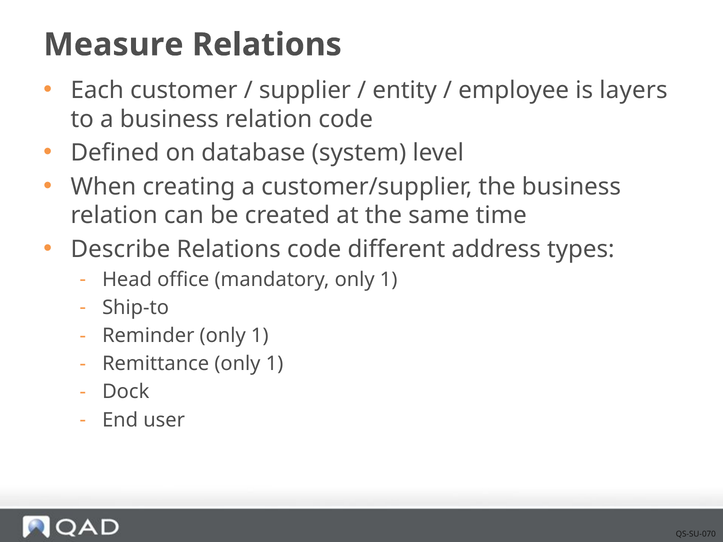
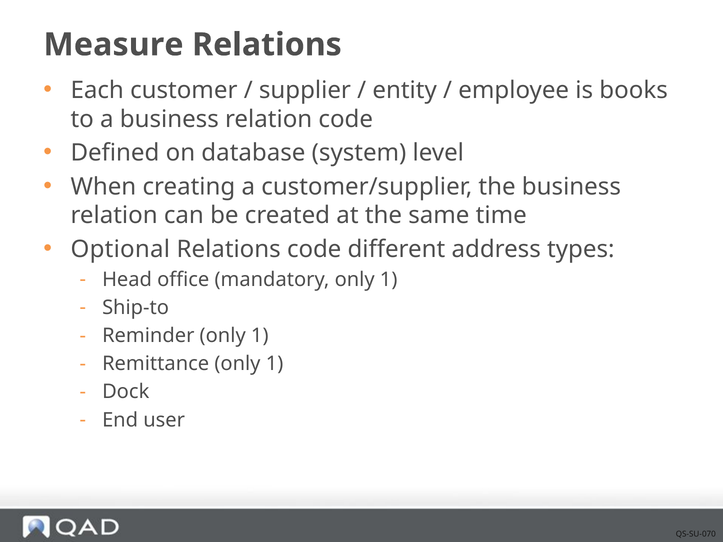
layers: layers -> books
Describe: Describe -> Optional
